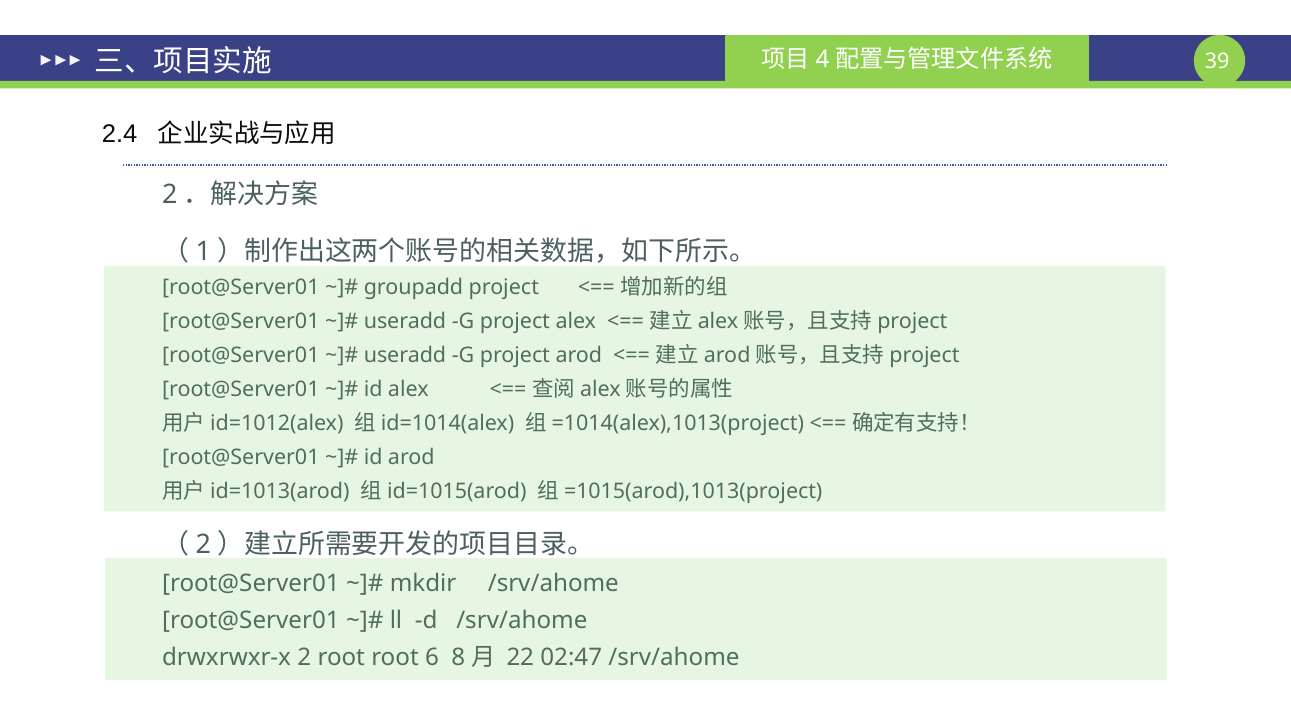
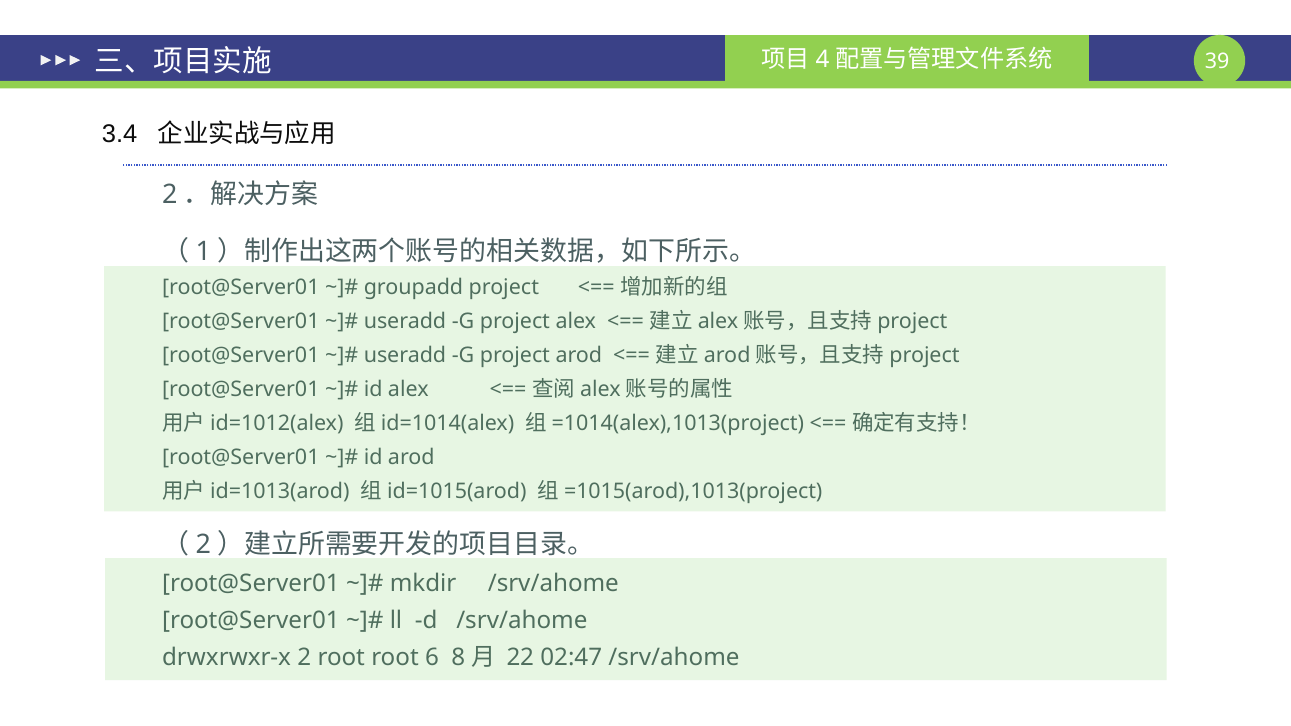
2.4: 2.4 -> 3.4
